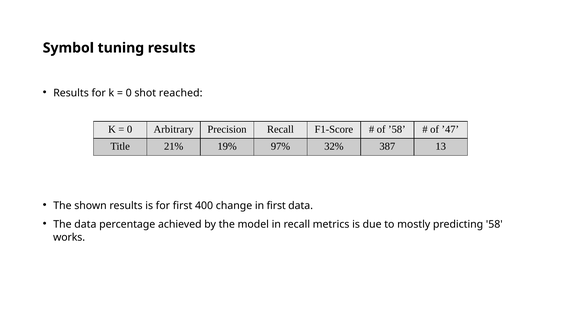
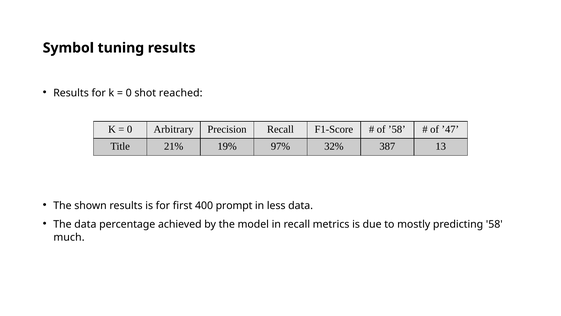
change: change -> prompt
in first: first -> less
works: works -> much
